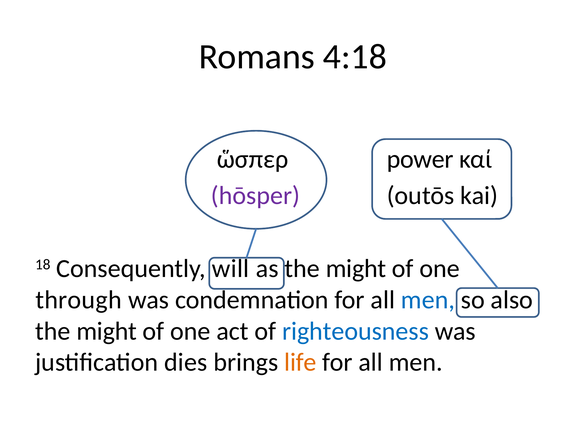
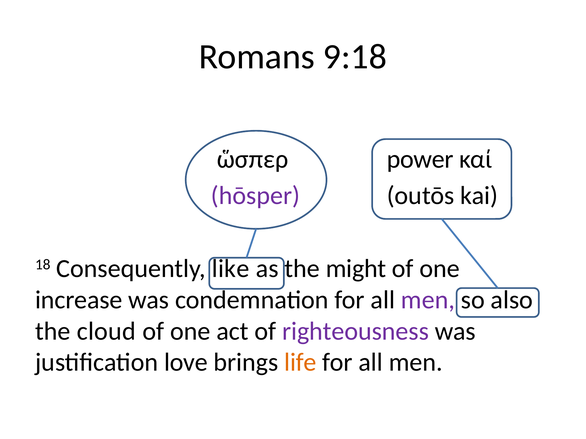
4:18: 4:18 -> 9:18
will: will -> like
through: through -> increase
men at (428, 300) colour: blue -> purple
might at (107, 332): might -> cloud
righteousness colour: blue -> purple
dies: dies -> love
